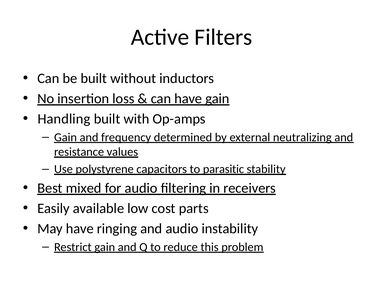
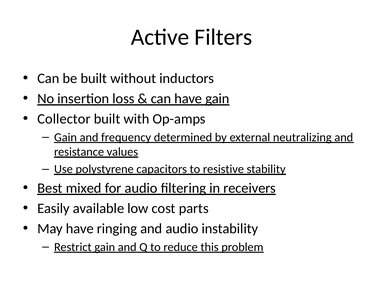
Handling: Handling -> Collector
parasitic: parasitic -> resistive
